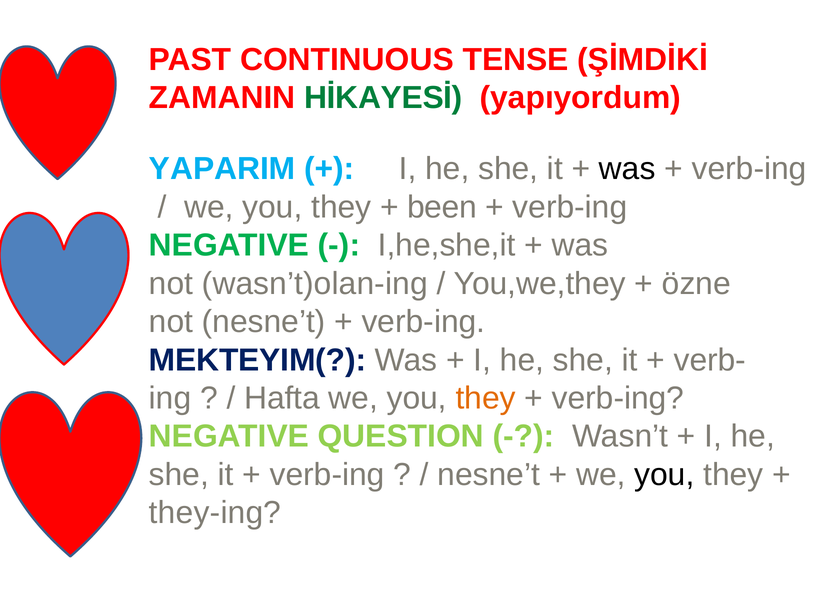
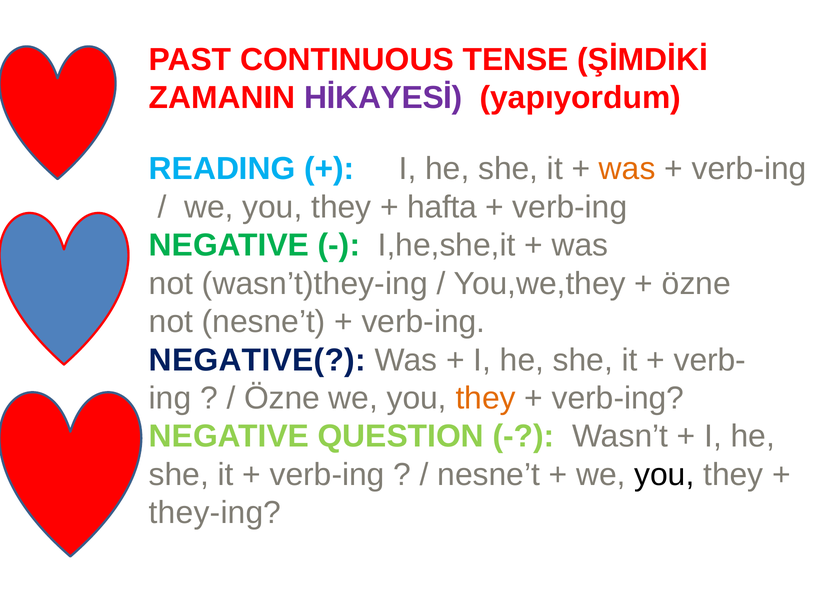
HİKAYESİ colour: green -> purple
YAPARIM: YAPARIM -> READING
was at (627, 169) colour: black -> orange
been: been -> hafta
wasn’t)olan-ing: wasn’t)olan-ing -> wasn’t)they-ing
MEKTEYIM(: MEKTEYIM( -> NEGATIVE(
Hafta at (282, 398): Hafta -> Özne
